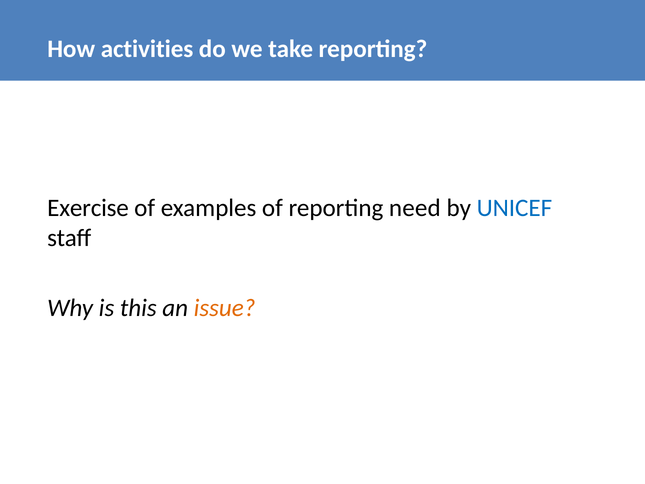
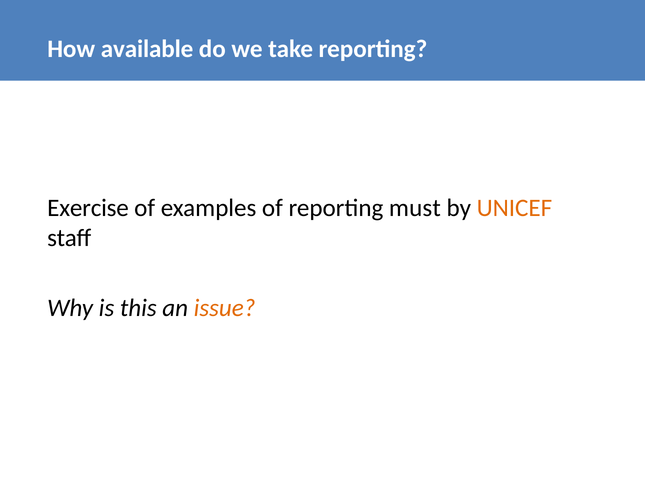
activities: activities -> available
need: need -> must
UNICEF colour: blue -> orange
